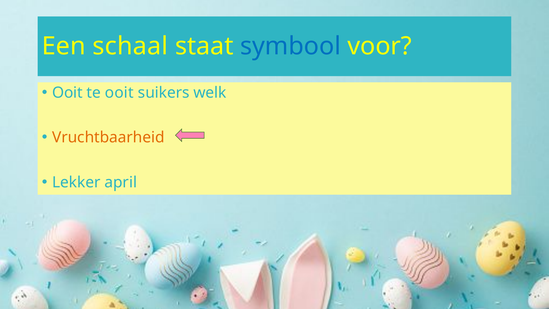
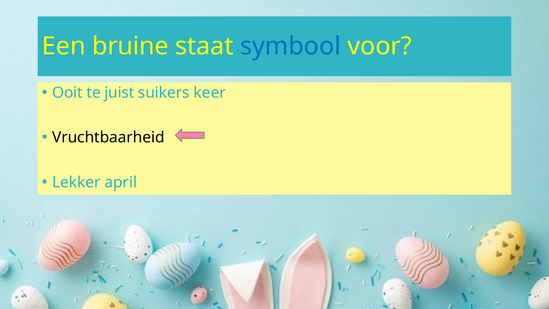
schaal: schaal -> bruine
te ooit: ooit -> juist
welk: welk -> keer
Vruchtbaarheid colour: orange -> black
